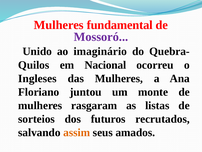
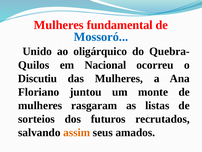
Mossoró colour: purple -> blue
imaginário: imaginário -> oligárquico
Ingleses: Ingleses -> Discutiu
